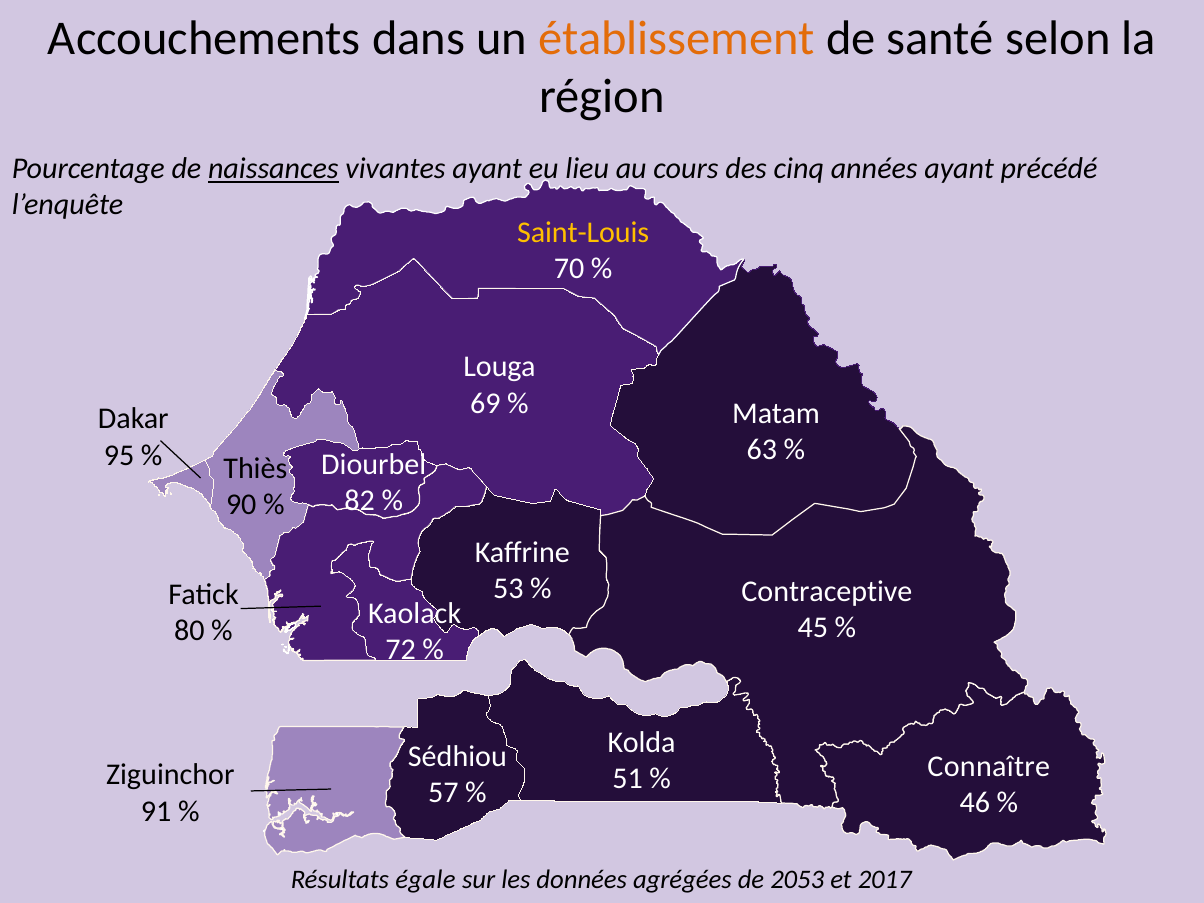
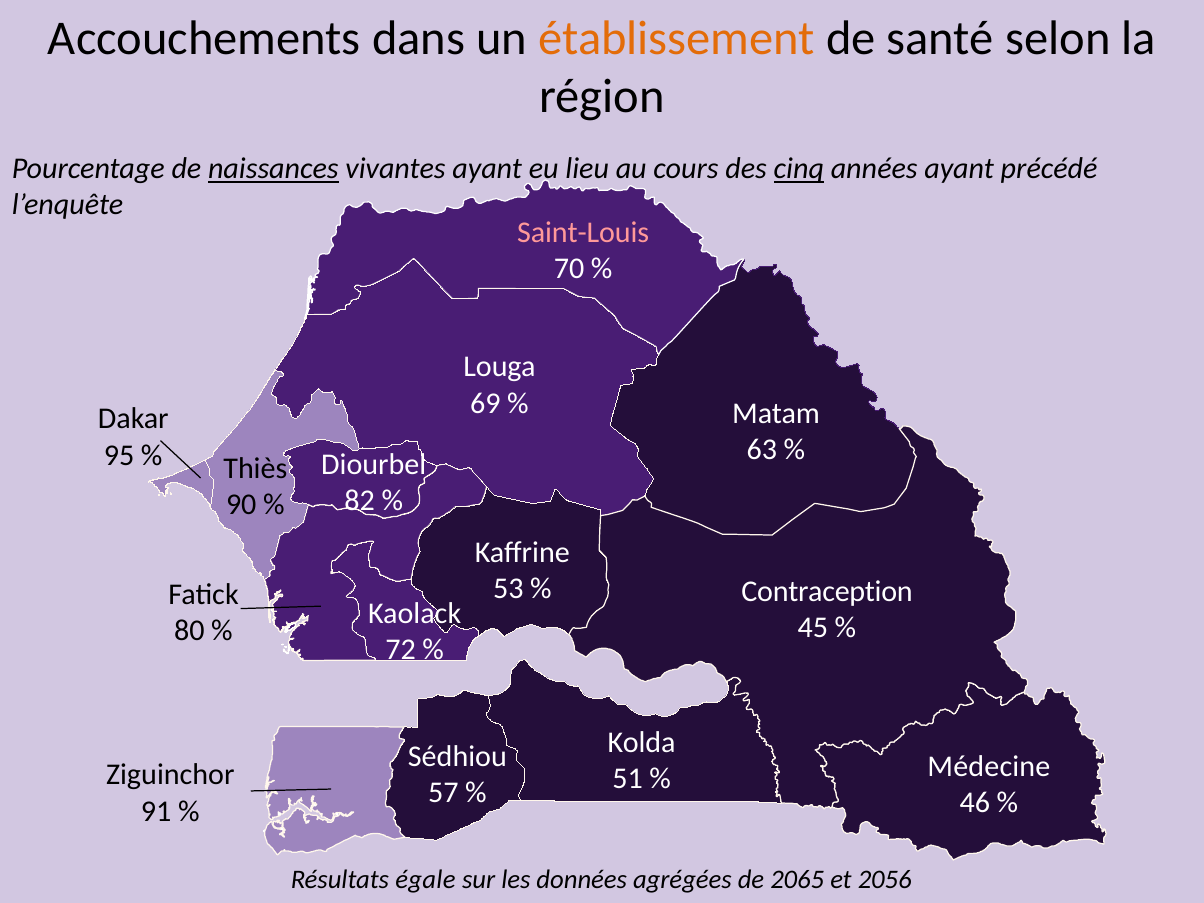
cinq underline: none -> present
Saint-Louis colour: yellow -> pink
Contraceptive: Contraceptive -> Contraception
Connaître: Connaître -> Médecine
2053: 2053 -> 2065
2017: 2017 -> 2056
